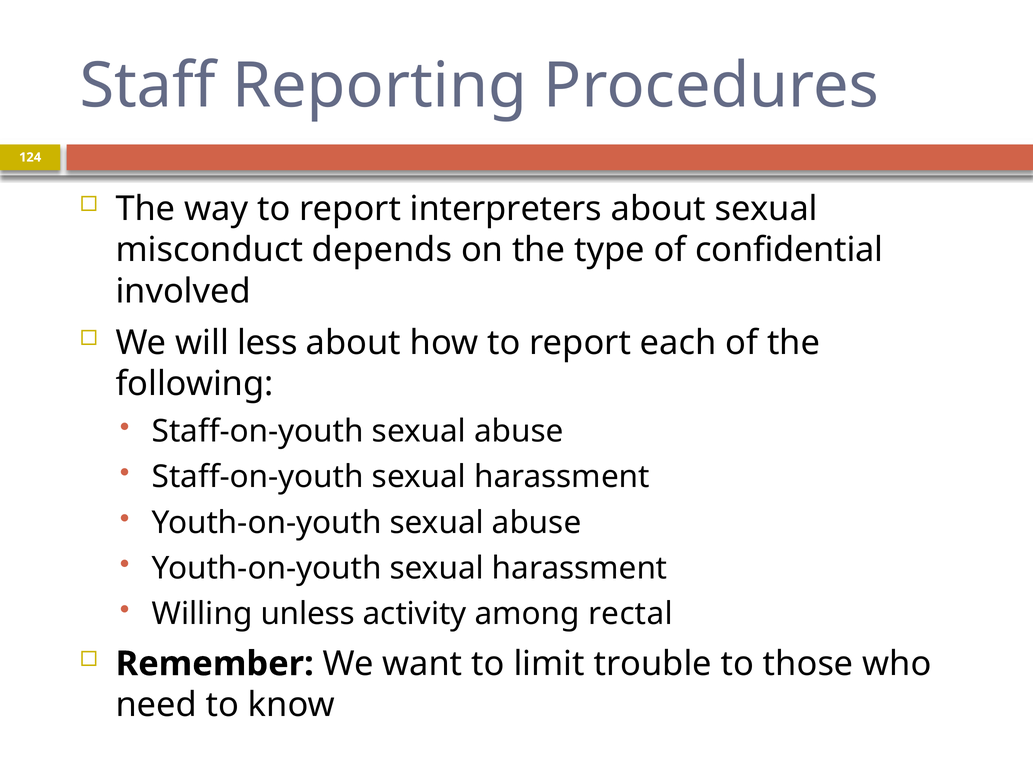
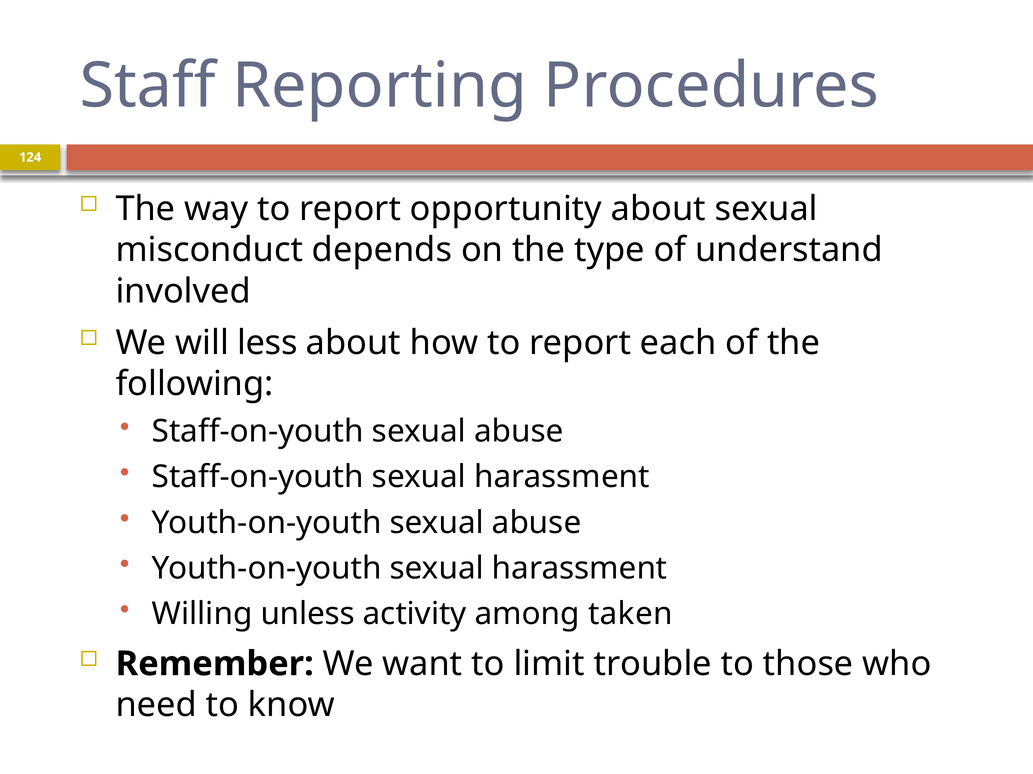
interpreters: interpreters -> opportunity
confidential: confidential -> understand
rectal: rectal -> taken
